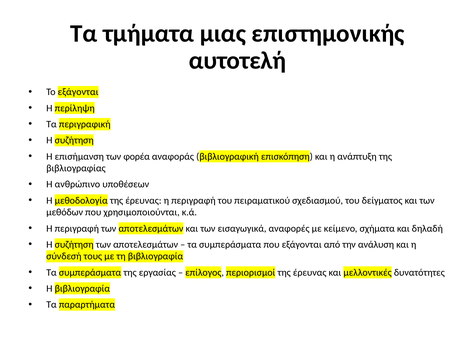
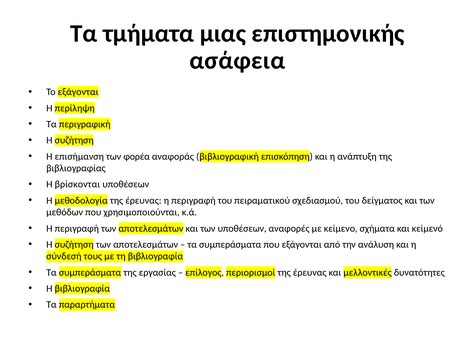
αυτοτελή: αυτοτελή -> ασάφεια
ανθρώπινο: ανθρώπινο -> βρίσκονται
των εισαγωγικά: εισαγωγικά -> υποθέσεων
δηλαδή: δηλαδή -> κείμενό
